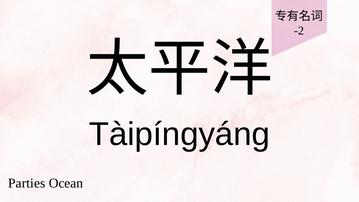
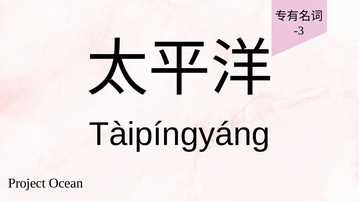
-2: -2 -> -3
Parties: Parties -> Project
